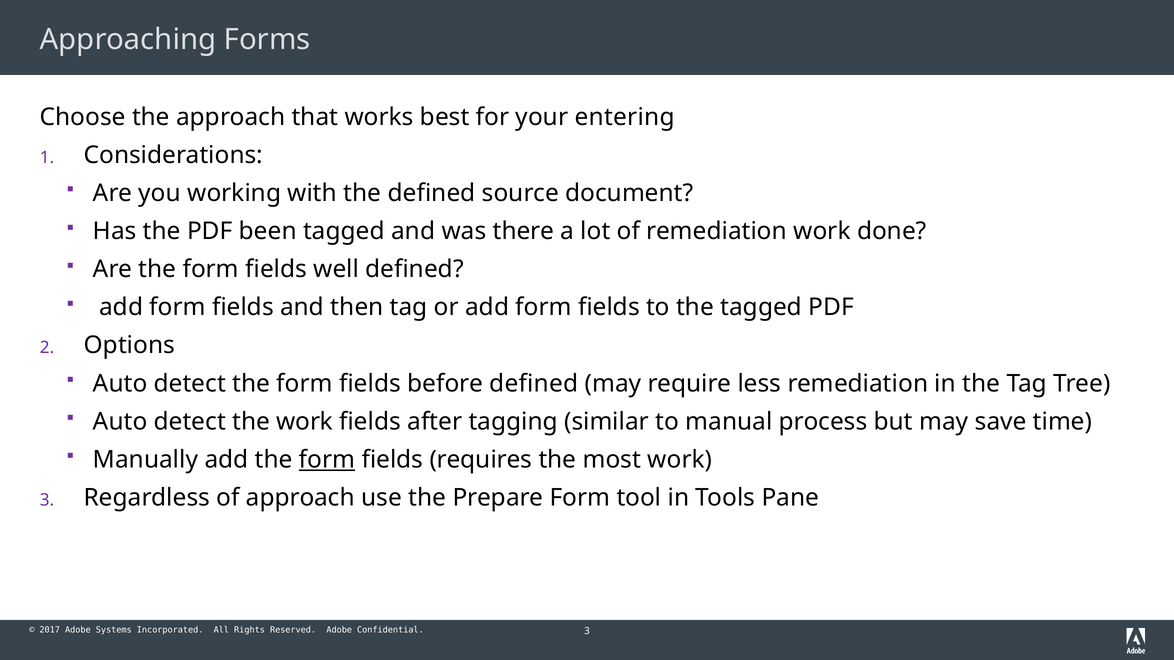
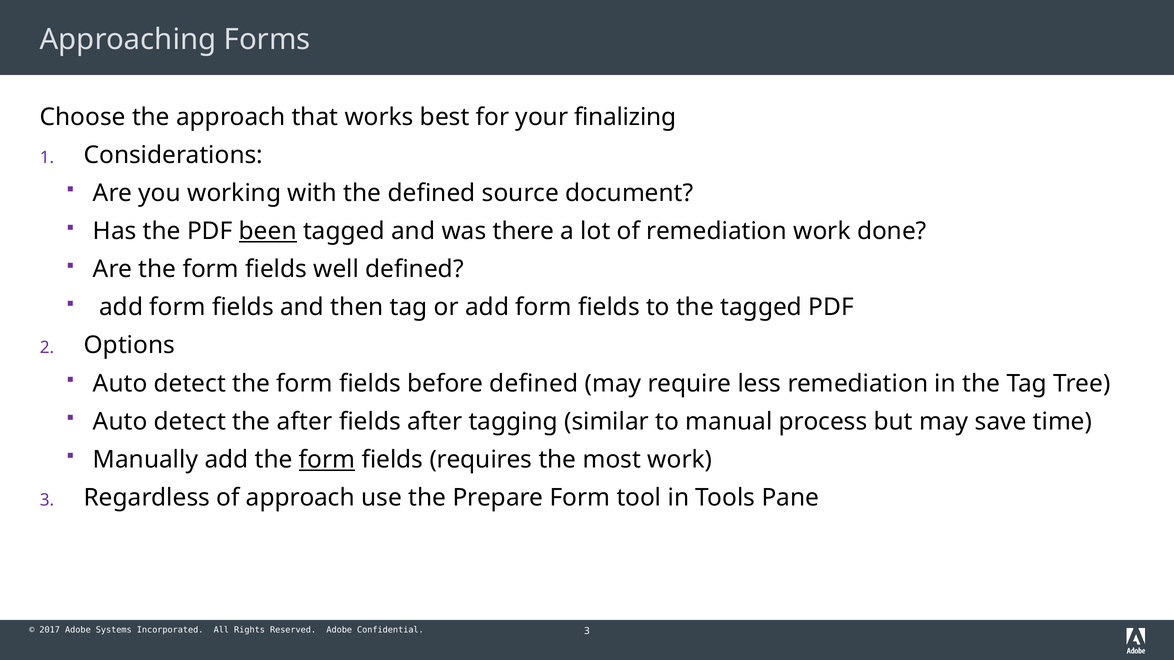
entering: entering -> finalizing
been underline: none -> present
the work: work -> after
